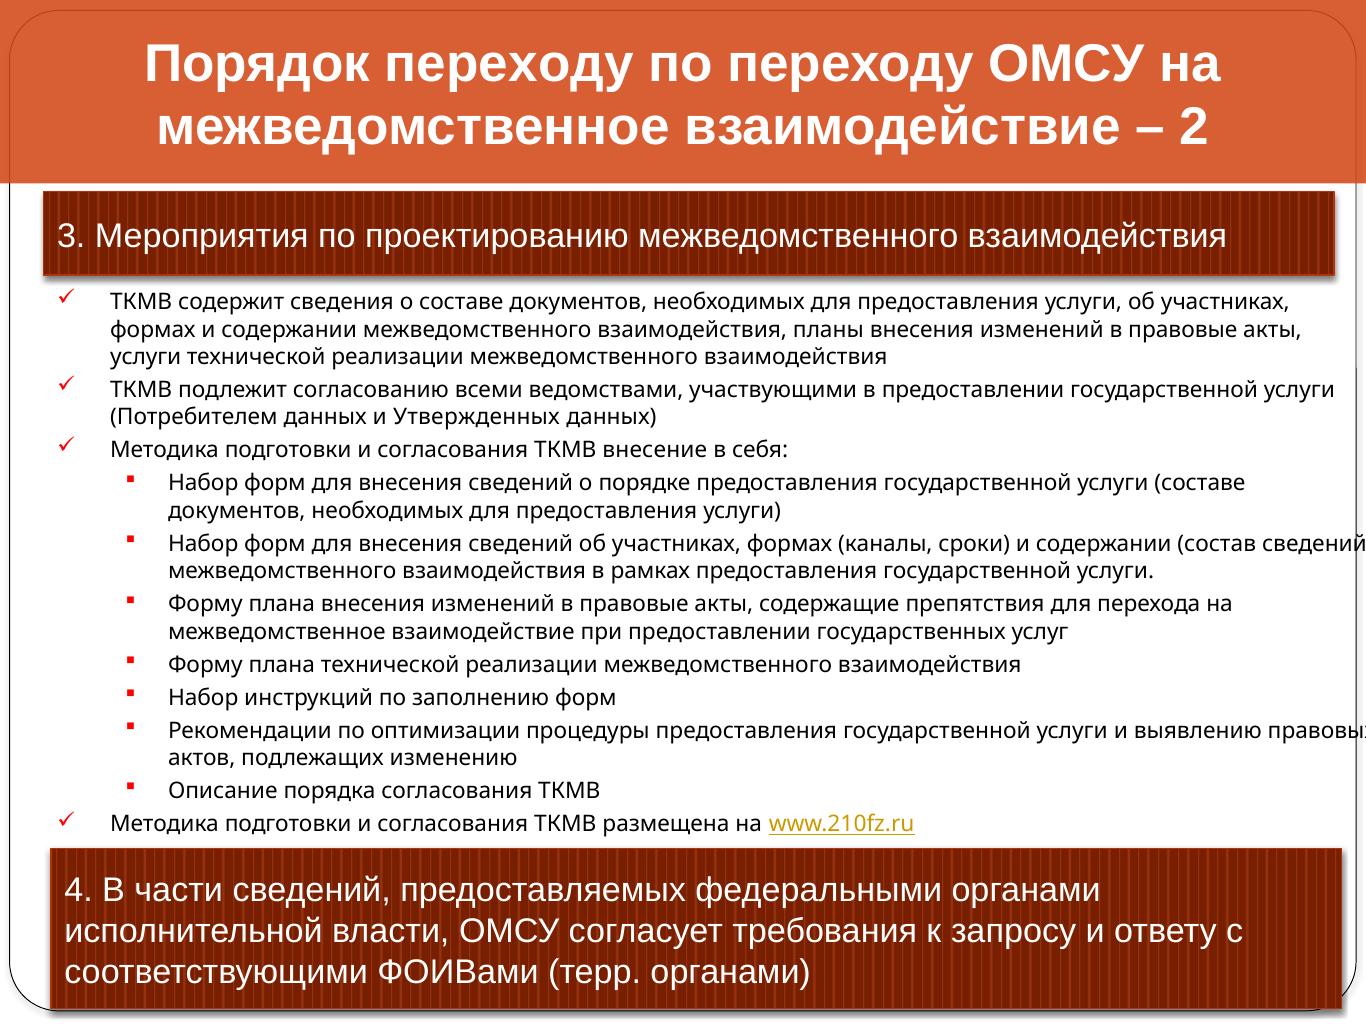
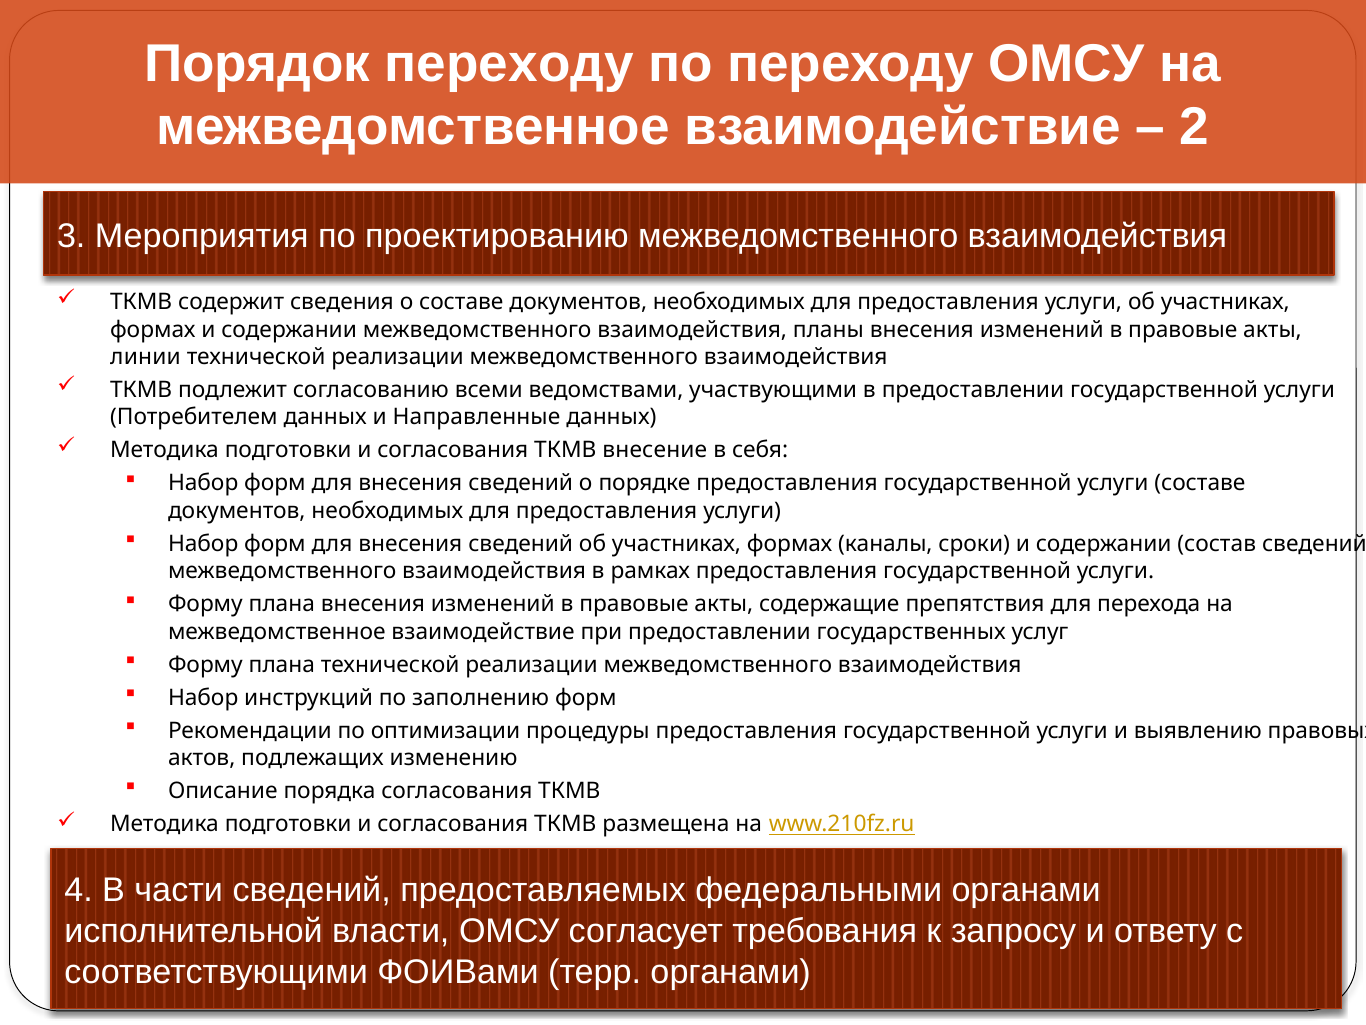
услуги at (146, 357): услуги -> линии
Утвержденных: Утвержденных -> Направленные
